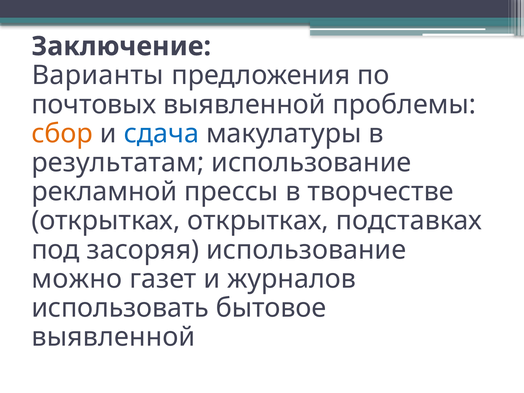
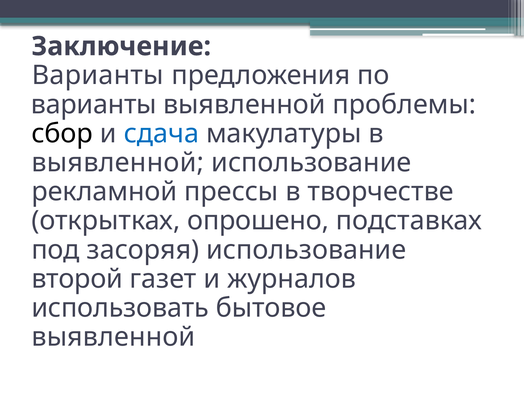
почтовых at (94, 104): почтовых -> варианты
сбор colour: orange -> black
результатам at (118, 163): результатам -> выявленной
открытках открытках: открытках -> опрошено
можно: можно -> второй
